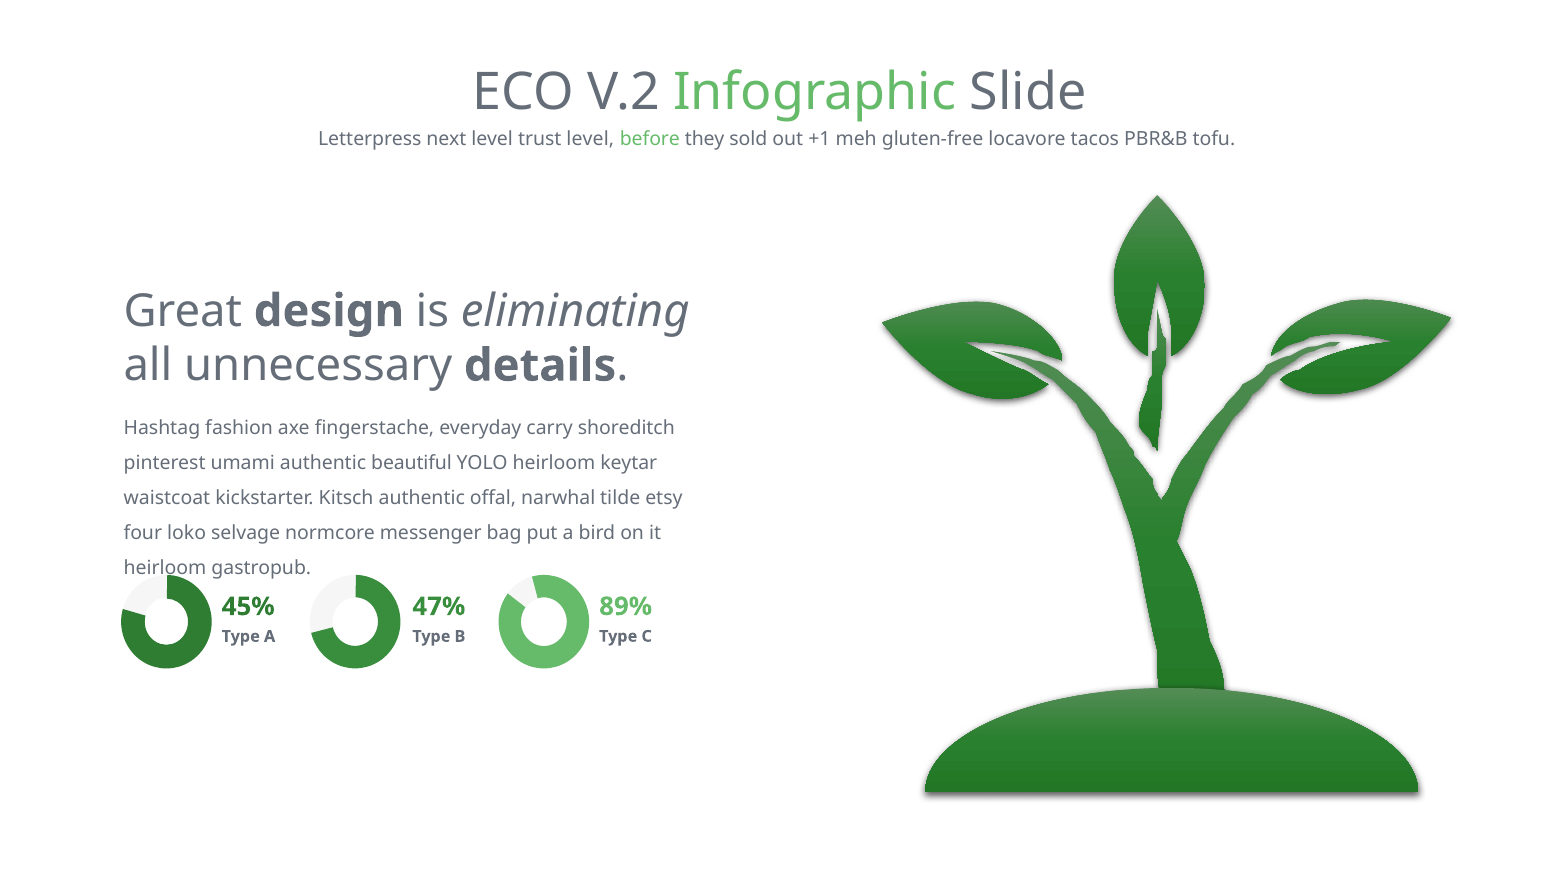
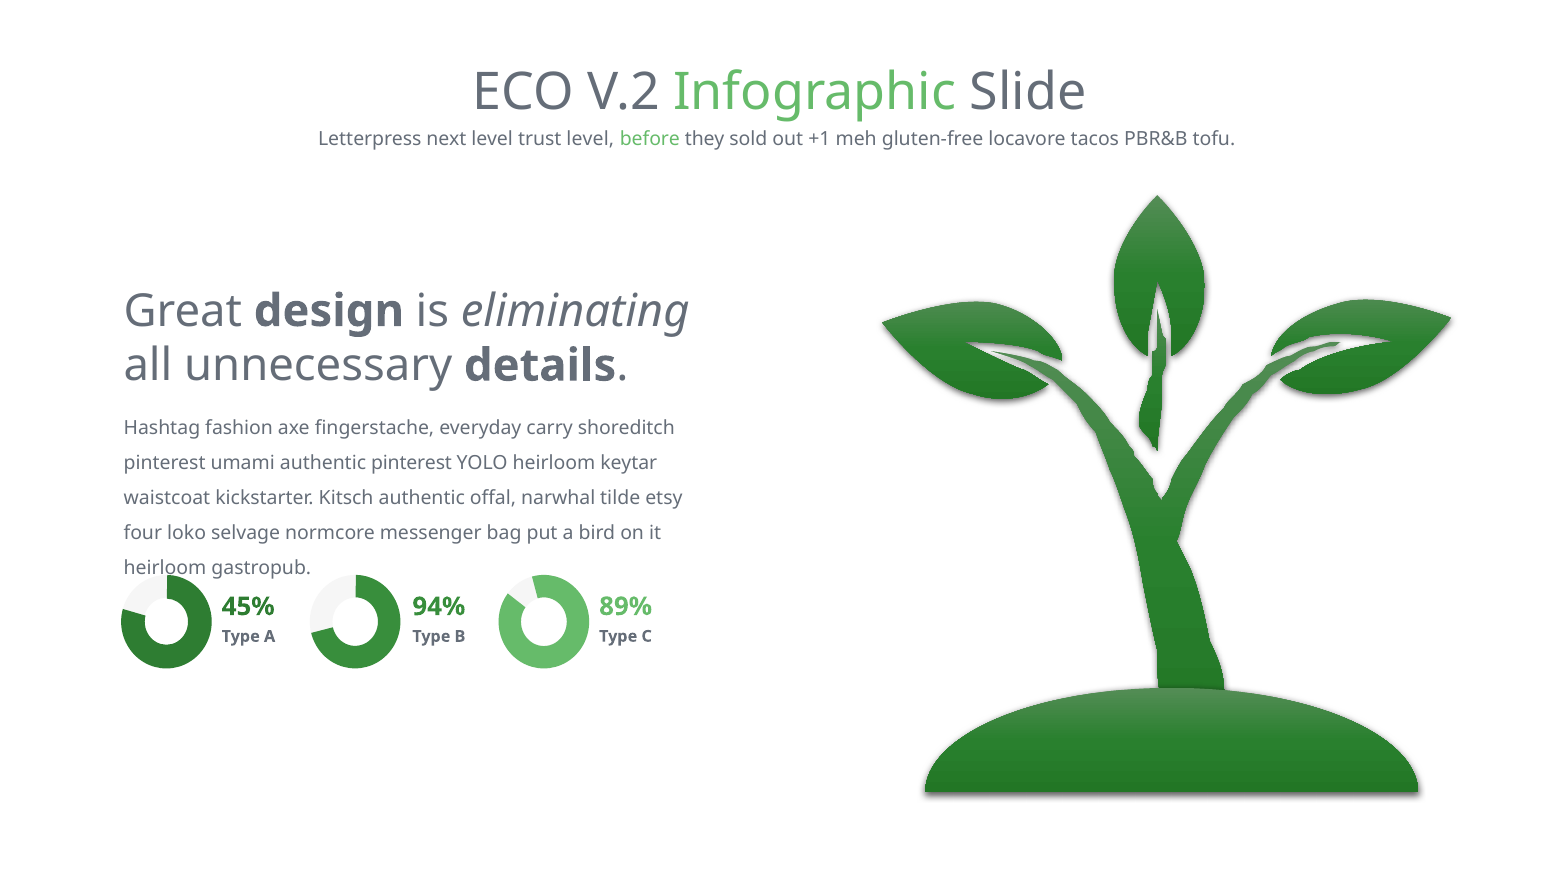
authentic beautiful: beautiful -> pinterest
47%: 47% -> 94%
